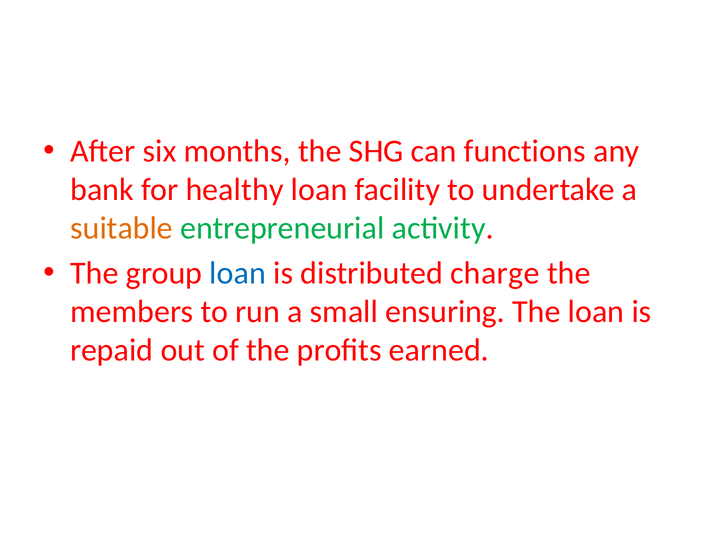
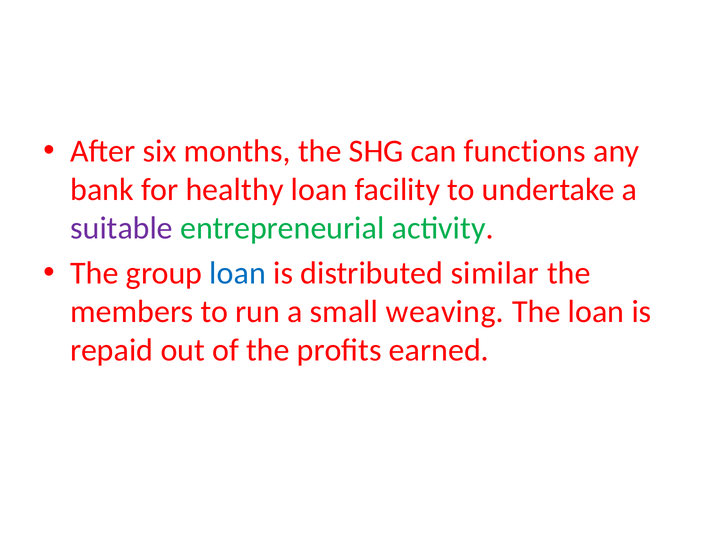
suitable colour: orange -> purple
charge: charge -> similar
ensuring: ensuring -> weaving
